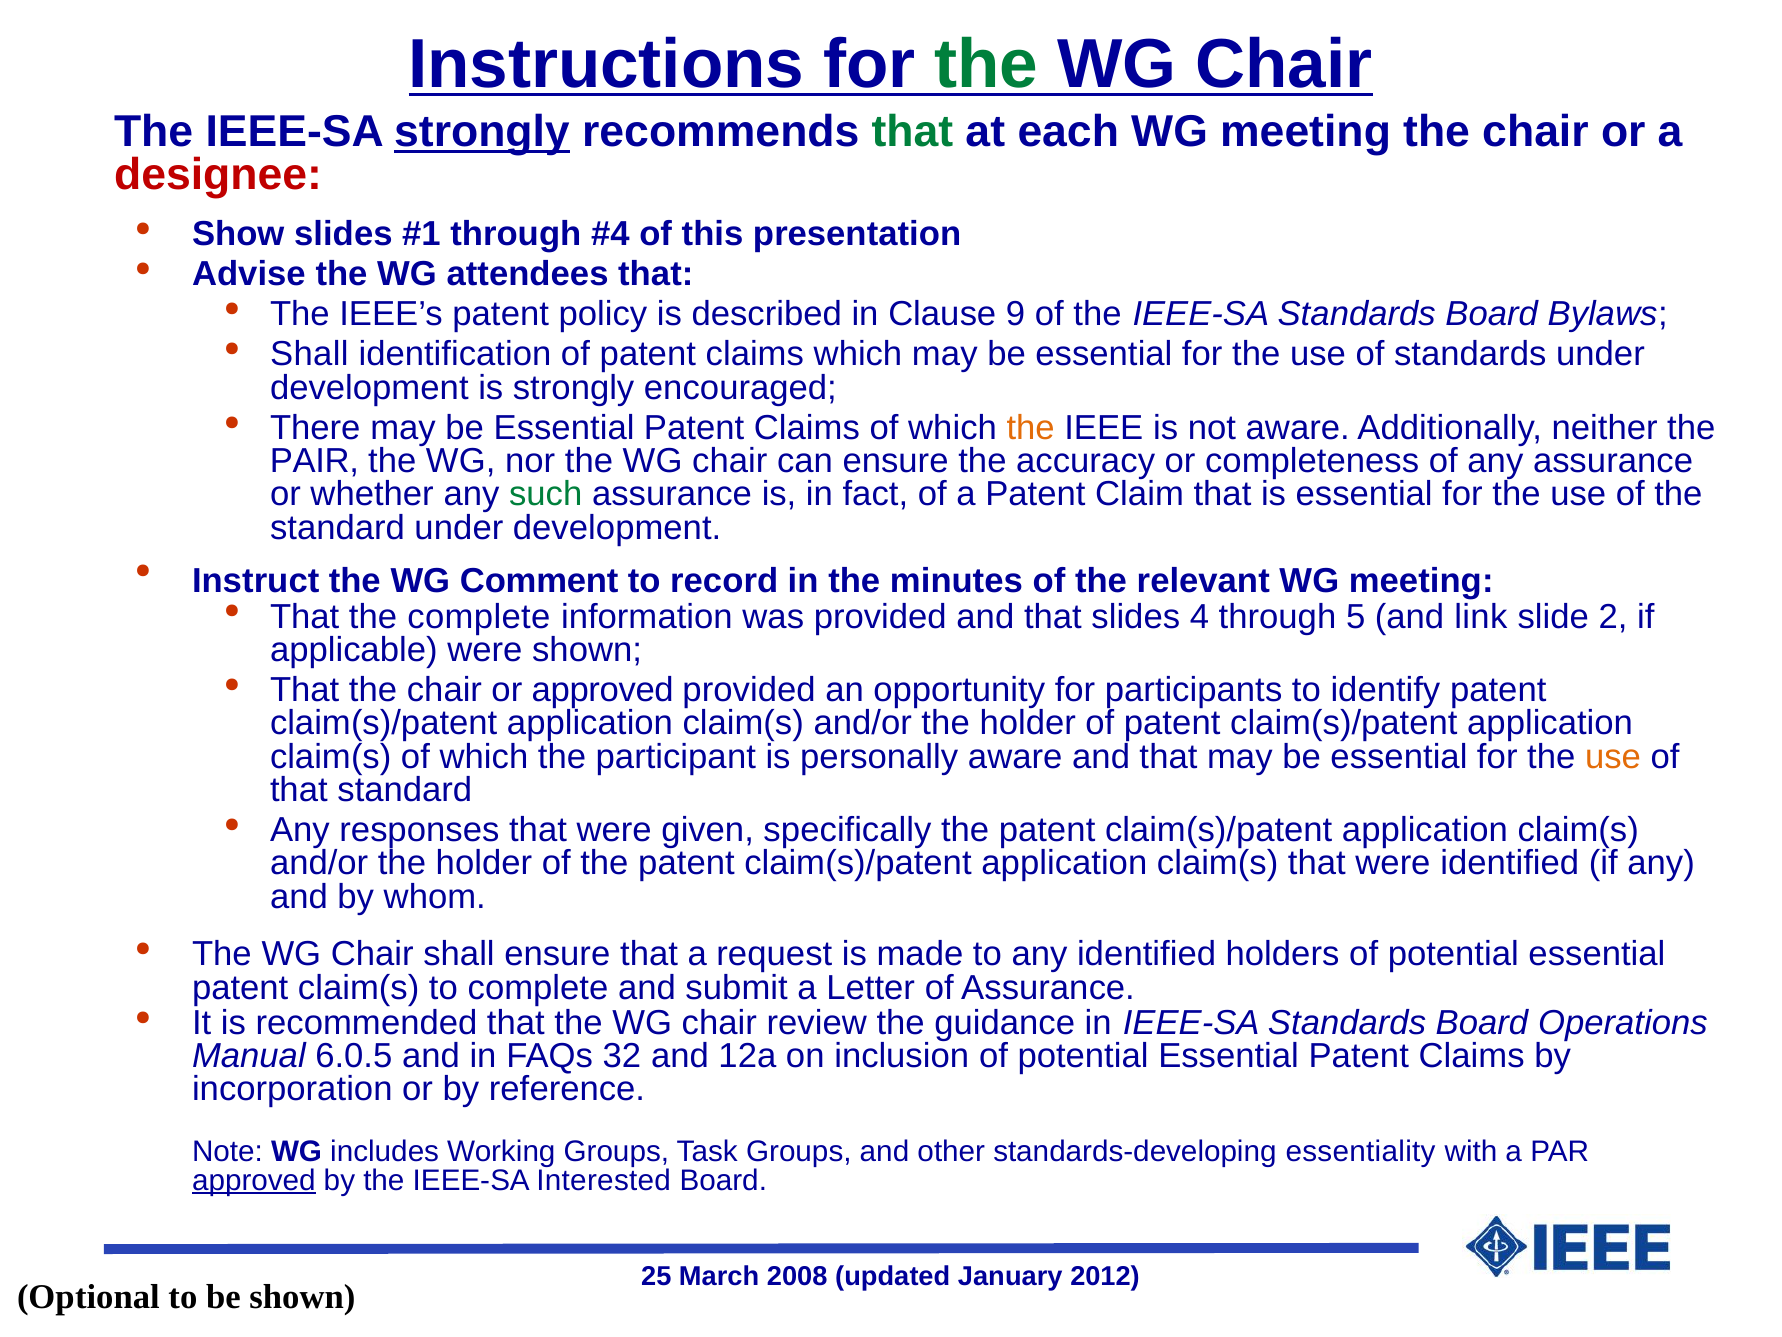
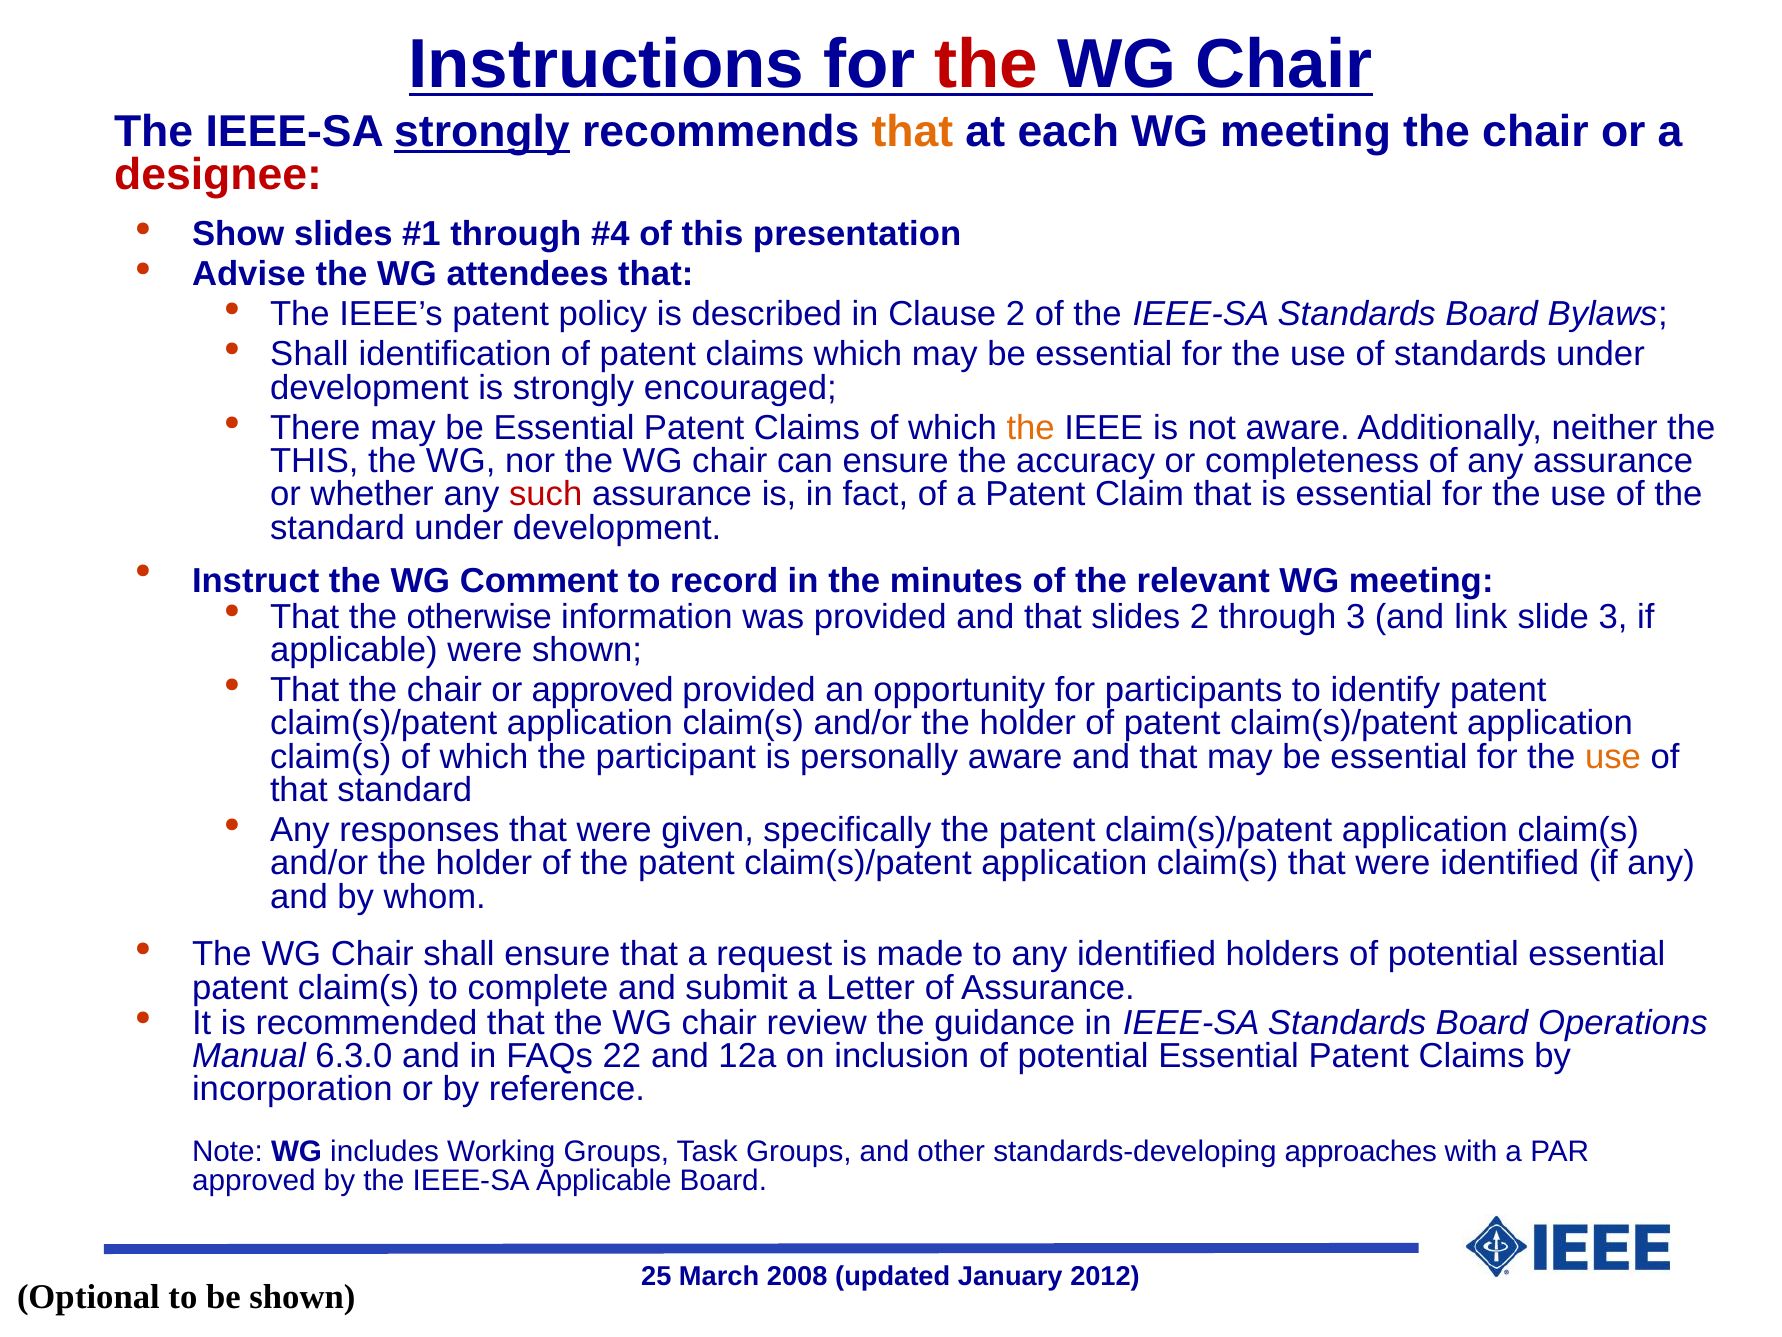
the at (986, 64) colour: green -> red
that at (912, 132) colour: green -> orange
Clause 9: 9 -> 2
PAIR at (314, 461): PAIR -> THIS
such colour: green -> red
the complete: complete -> otherwise
slides 4: 4 -> 2
through 5: 5 -> 3
slide 2: 2 -> 3
6.0.5: 6.0.5 -> 6.3.0
32: 32 -> 22
essentiality: essentiality -> approaches
approved at (254, 1180) underline: present -> none
IEEE-SA Interested: Interested -> Applicable
